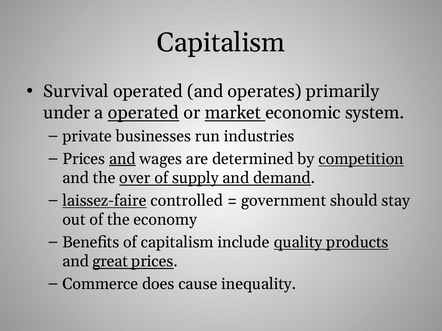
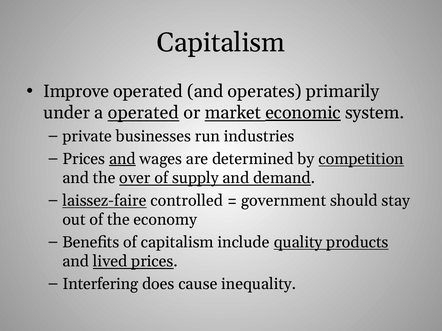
Survival: Survival -> Improve
economic underline: none -> present
great: great -> lived
Commerce: Commerce -> Interfering
